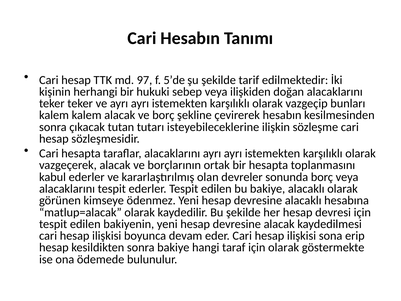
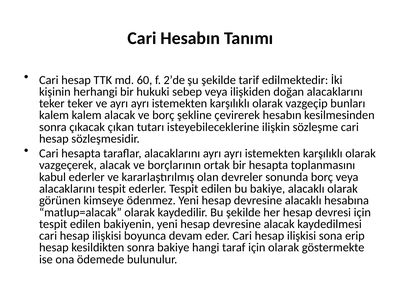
97: 97 -> 60
5’de: 5’de -> 2’de
tutan: tutan -> çıkan
